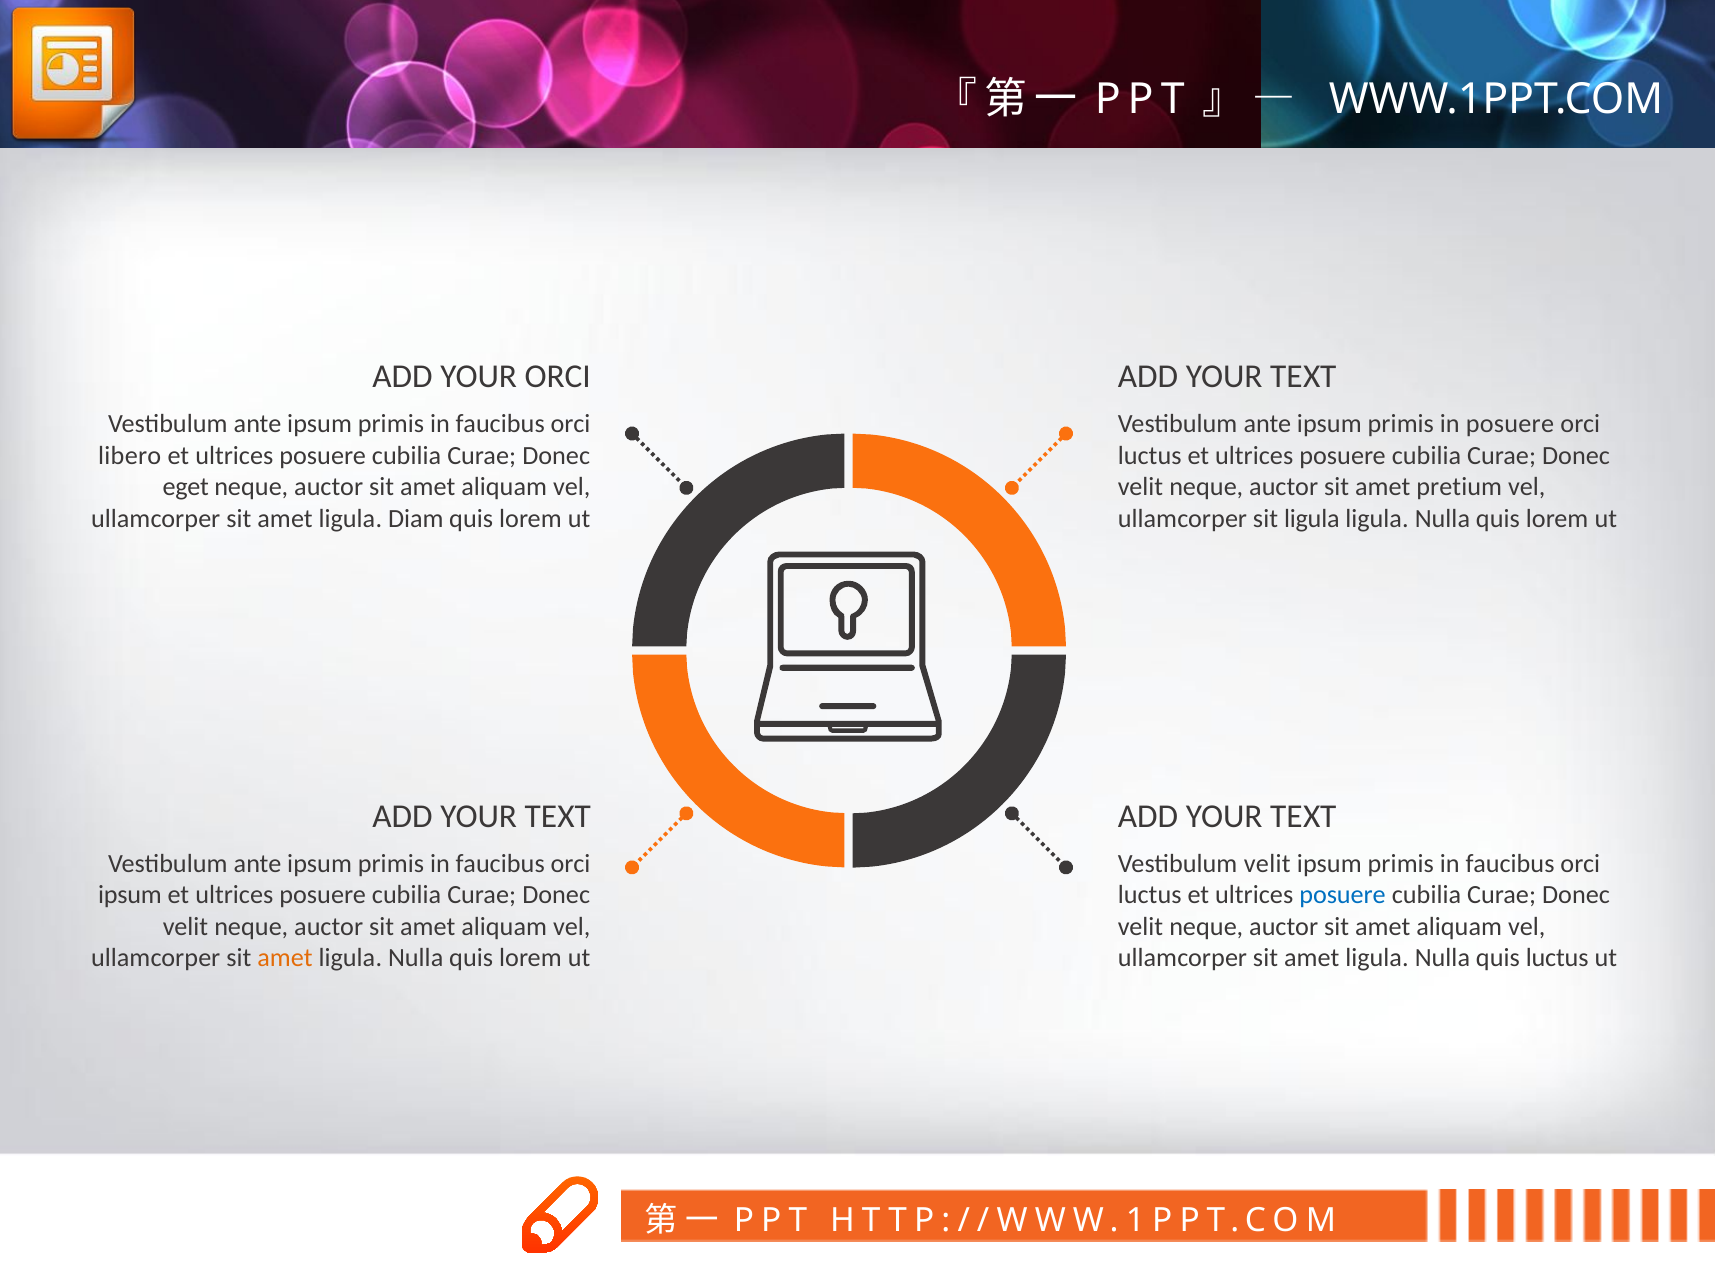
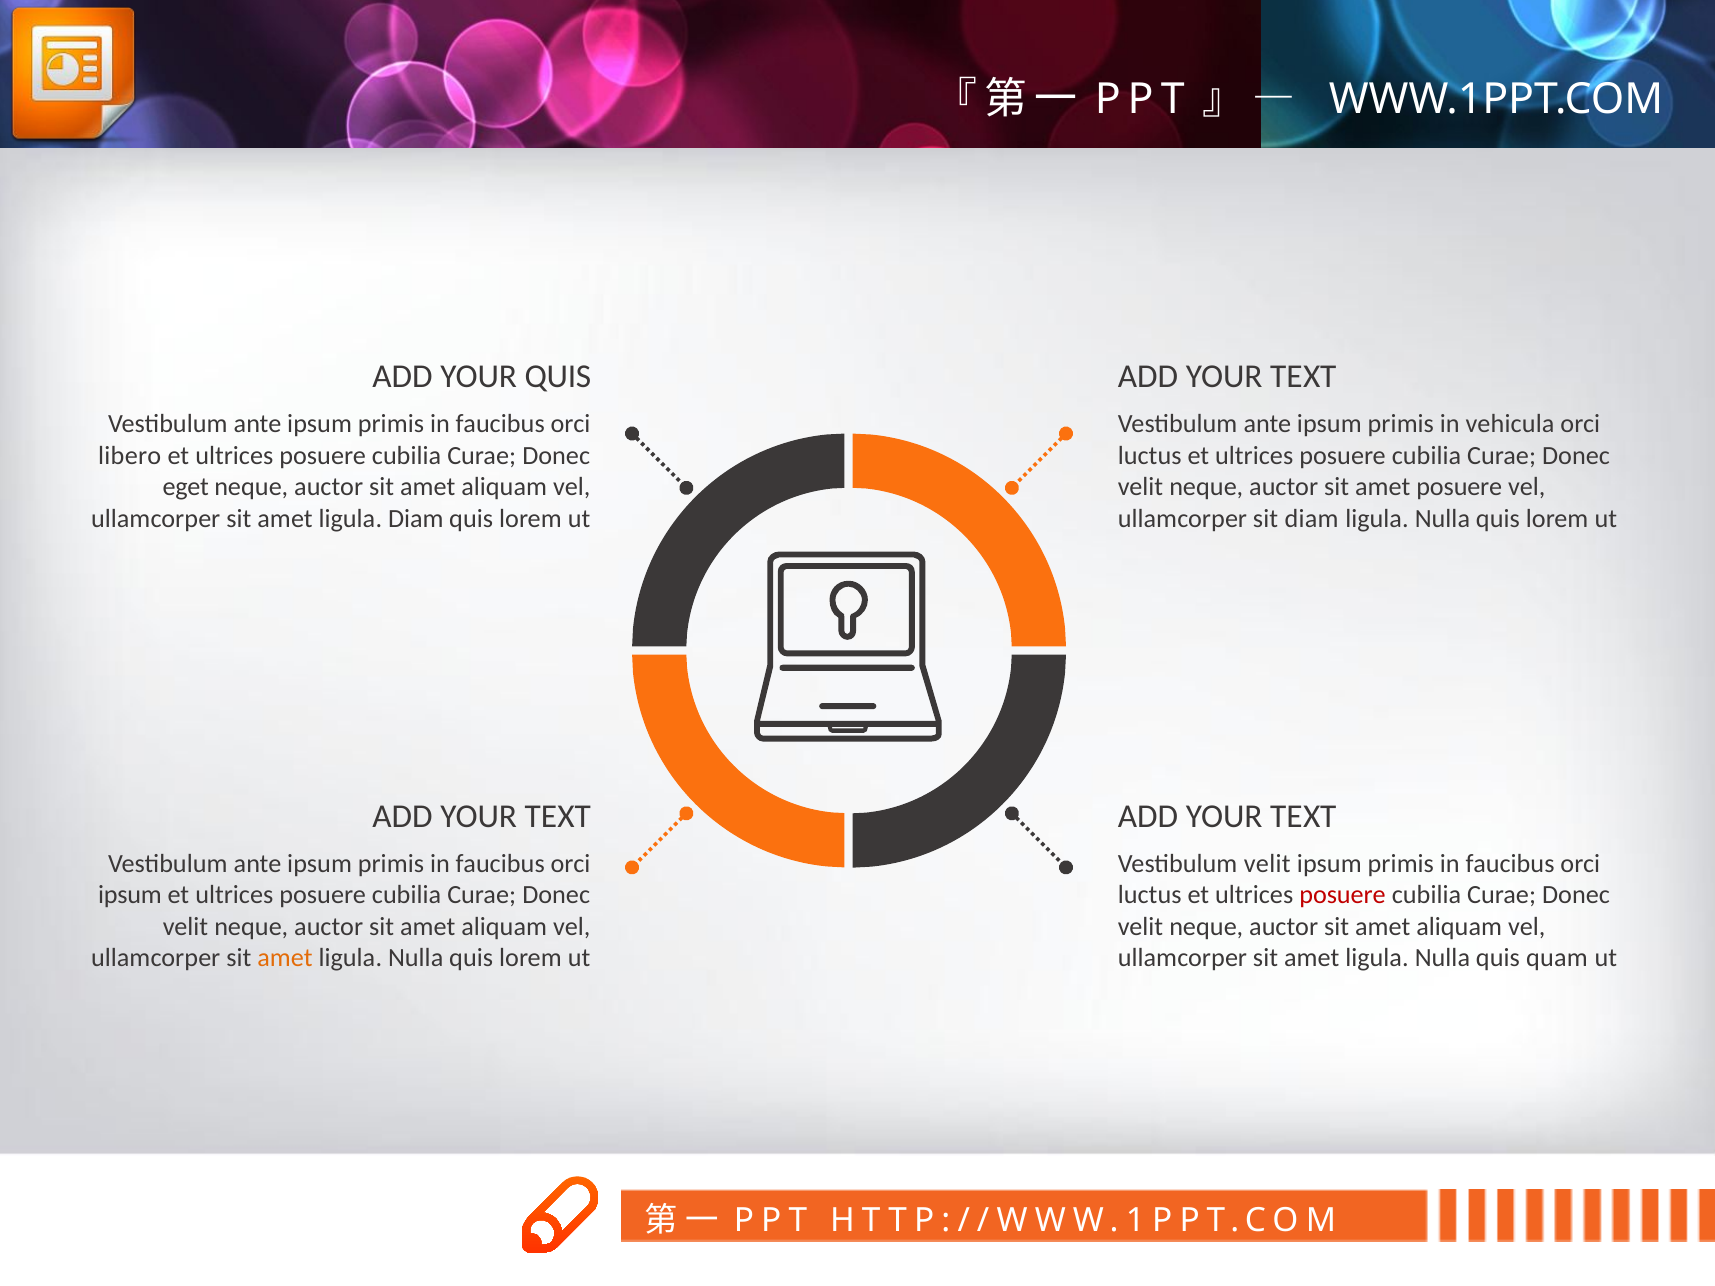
YOUR ORCI: ORCI -> QUIS
in posuere: posuere -> vehicula
amet pretium: pretium -> posuere
sit ligula: ligula -> diam
posuere at (1343, 895) colour: blue -> red
quis luctus: luctus -> quam
